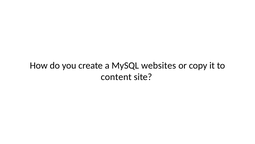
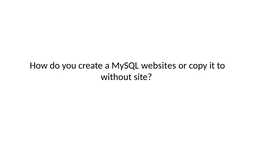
content: content -> without
